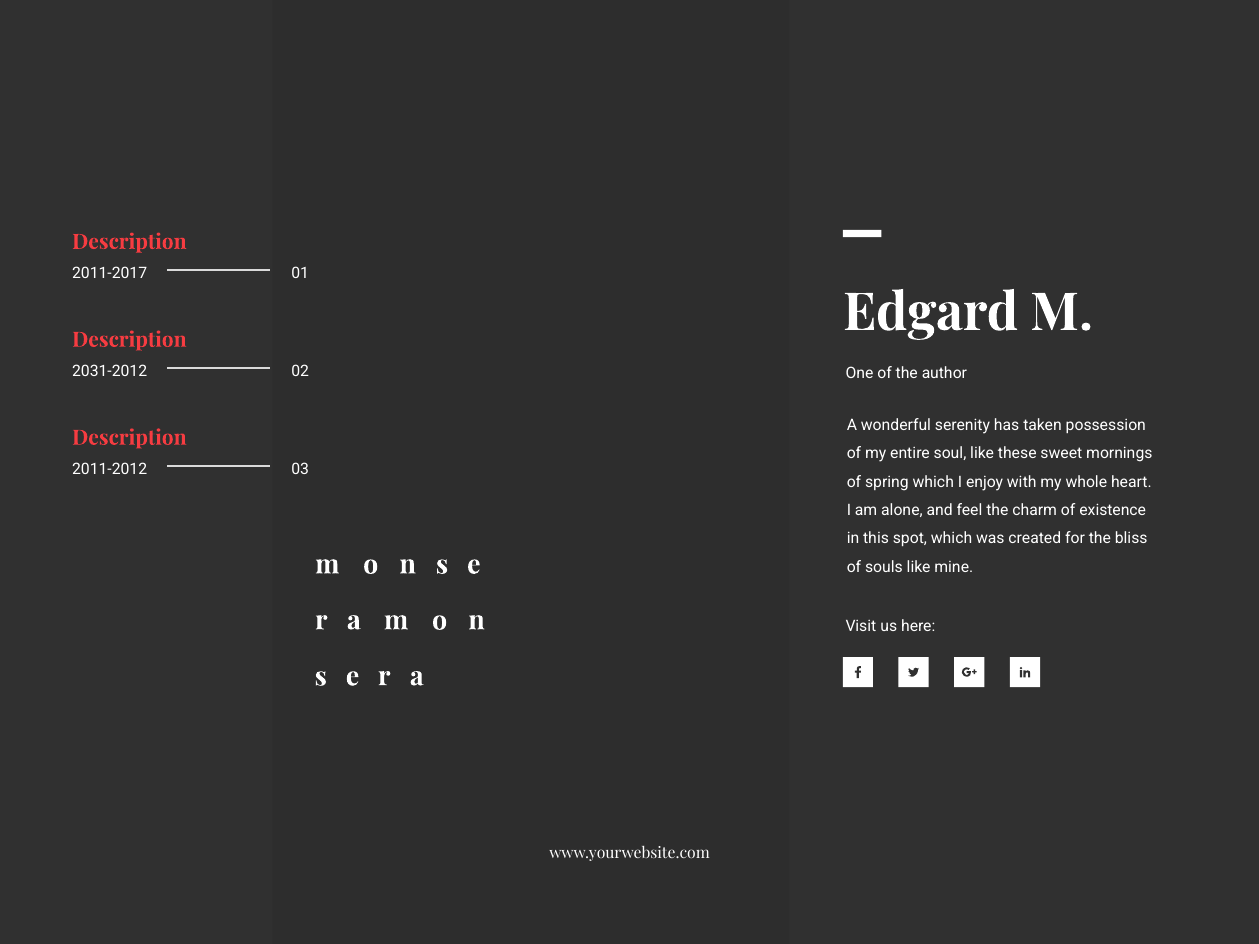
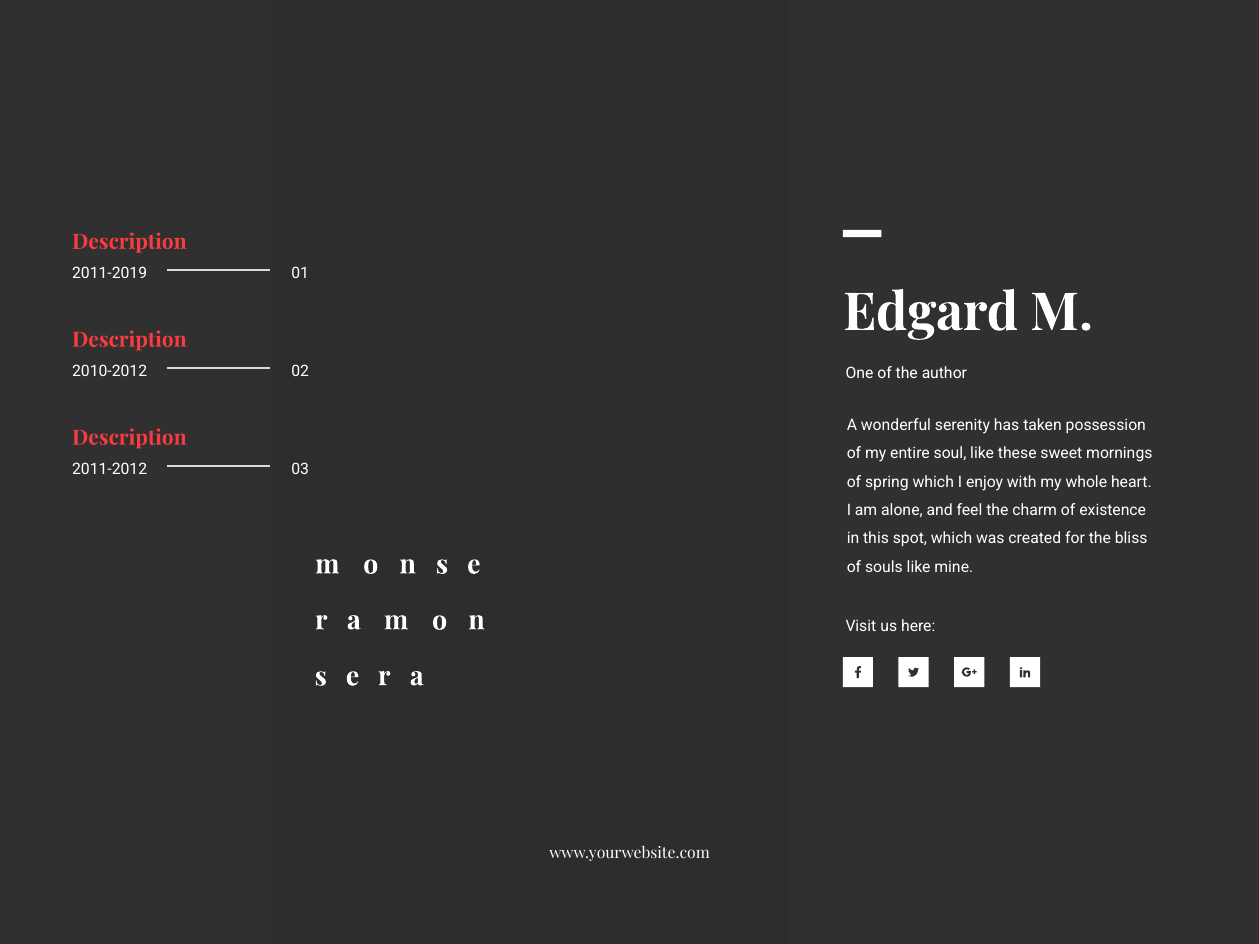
2011-2017: 2011-2017 -> 2011-2019
2031-2012: 2031-2012 -> 2010-2012
